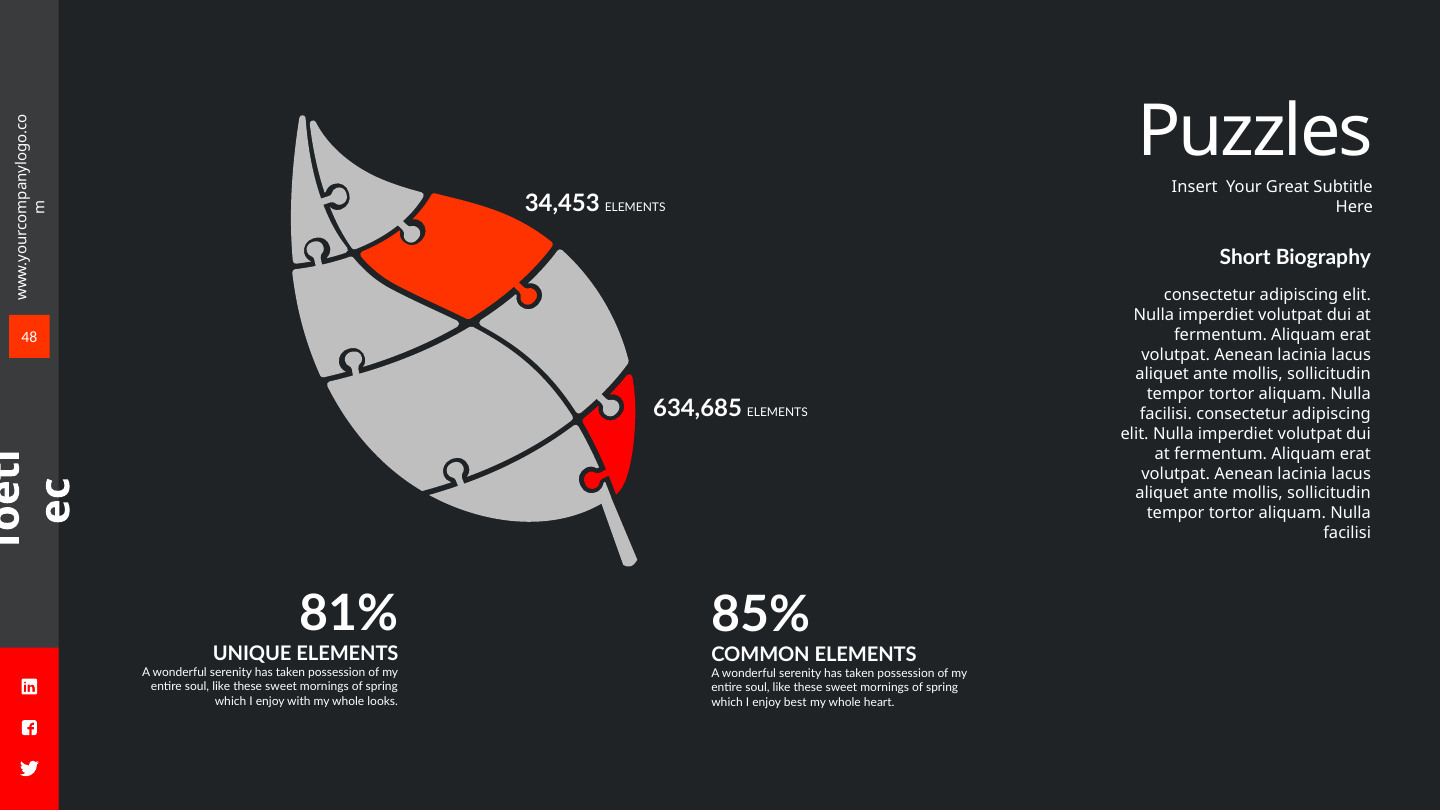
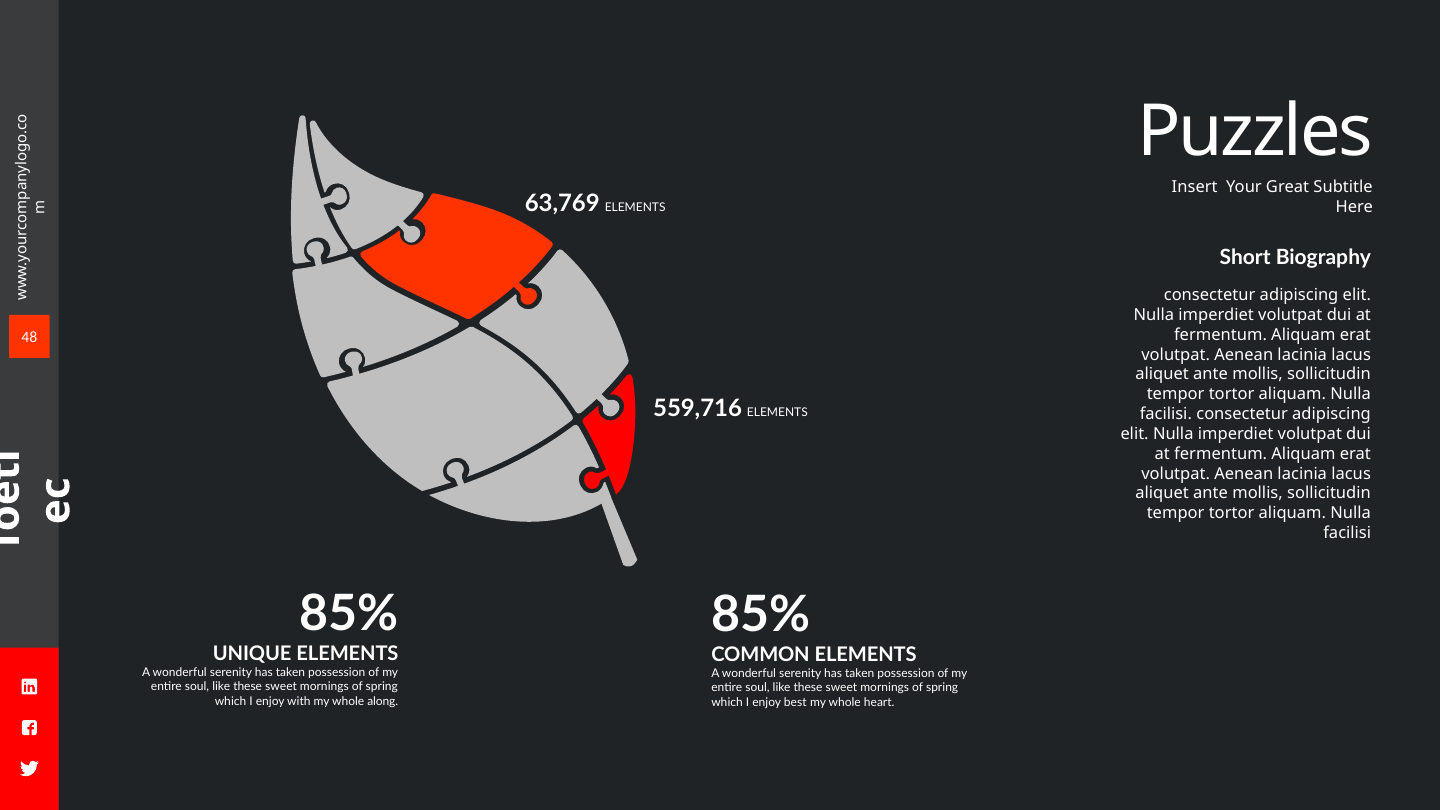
34,453: 34,453 -> 63,769
634,685: 634,685 -> 559,716
81% at (349, 614): 81% -> 85%
looks: looks -> along
